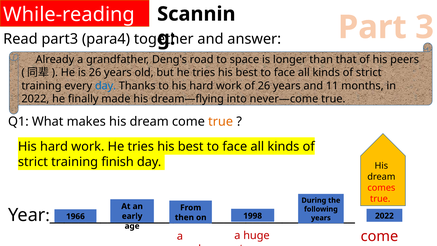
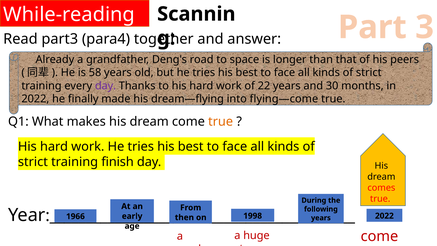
is 26: 26 -> 58
day at (106, 86) colour: blue -> purple
of 26: 26 -> 22
11: 11 -> 30
never—come: never—come -> flying—come
